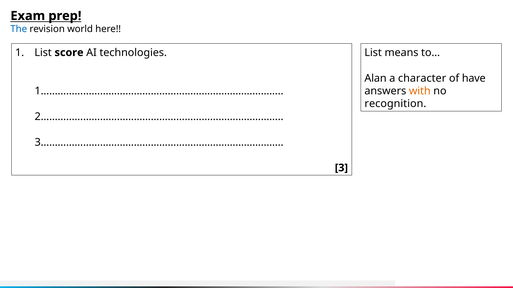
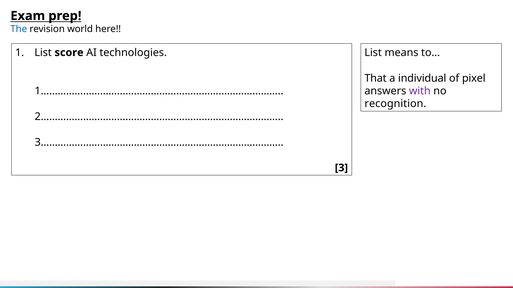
Alan: Alan -> That
character: character -> individual
have: have -> pixel
with colour: orange -> purple
